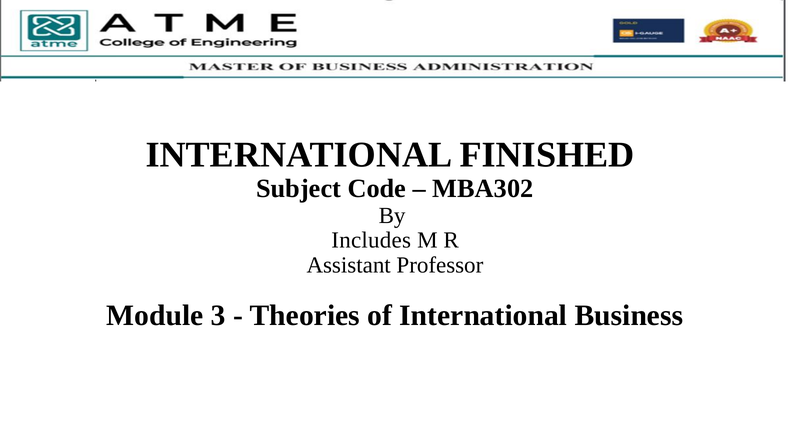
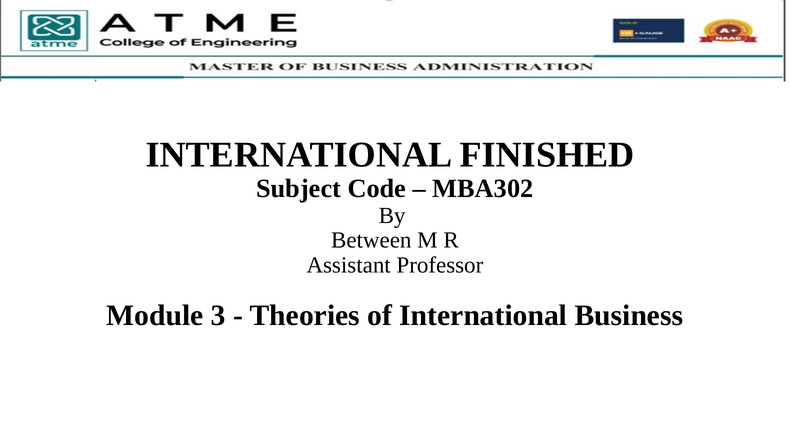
Includes: Includes -> Between
